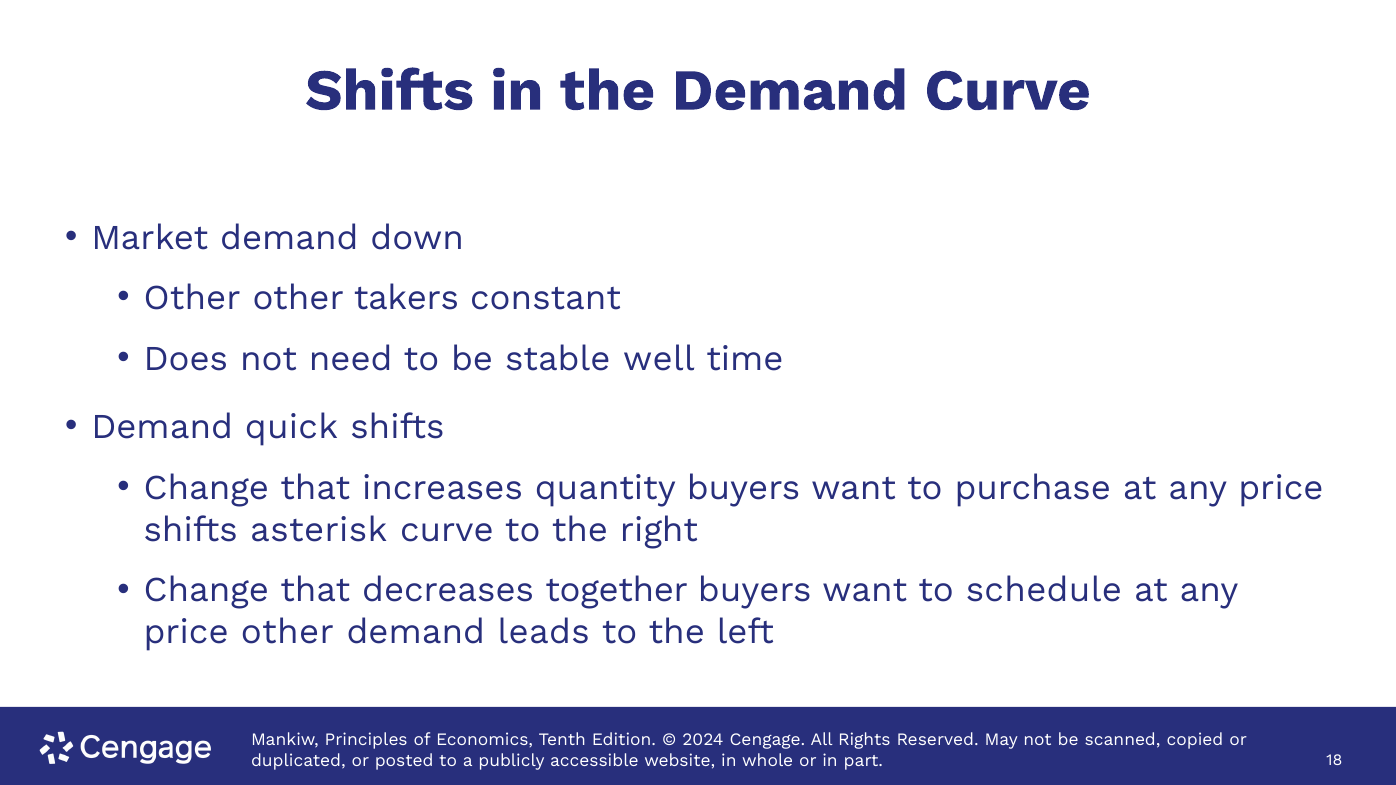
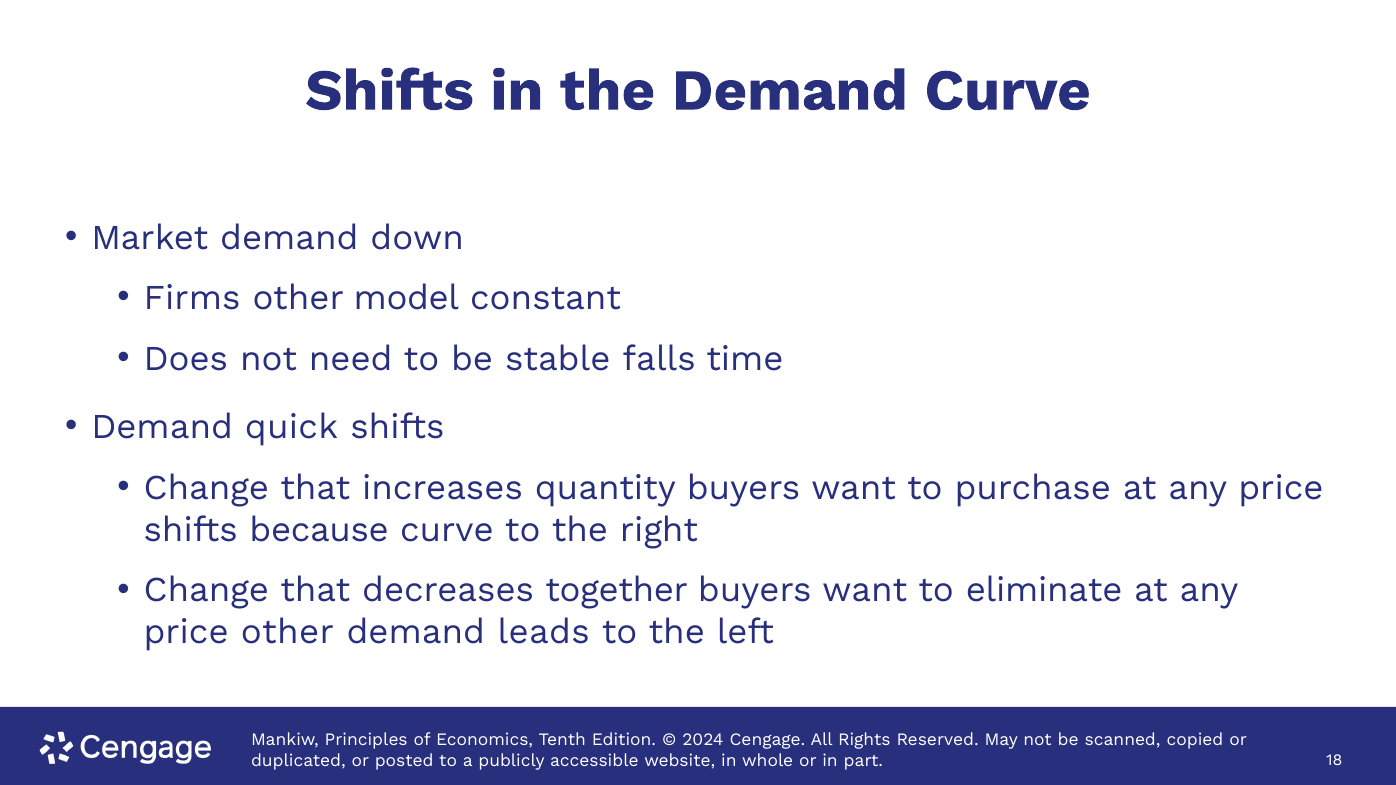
Other at (192, 298): Other -> Firms
takers: takers -> model
well: well -> falls
asterisk: asterisk -> because
schedule: schedule -> eliminate
